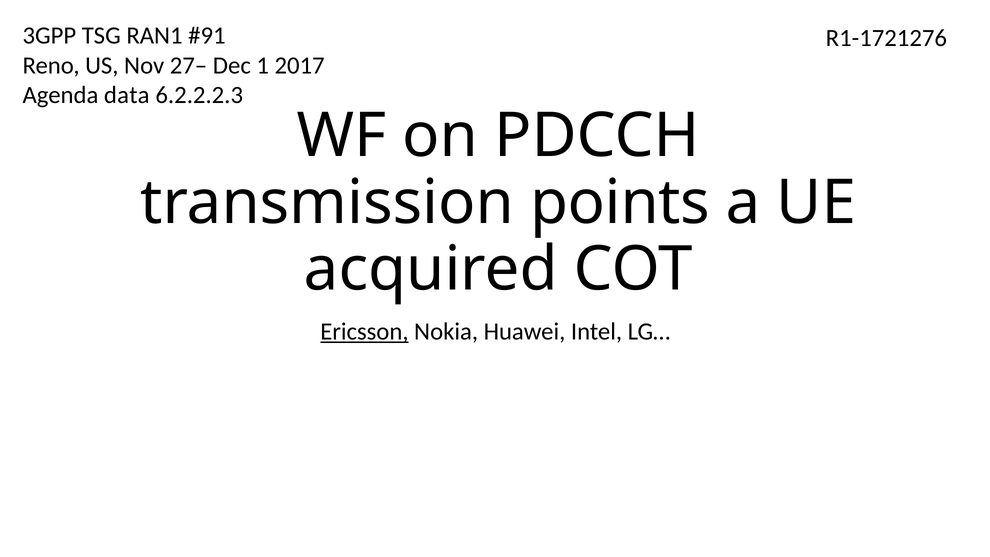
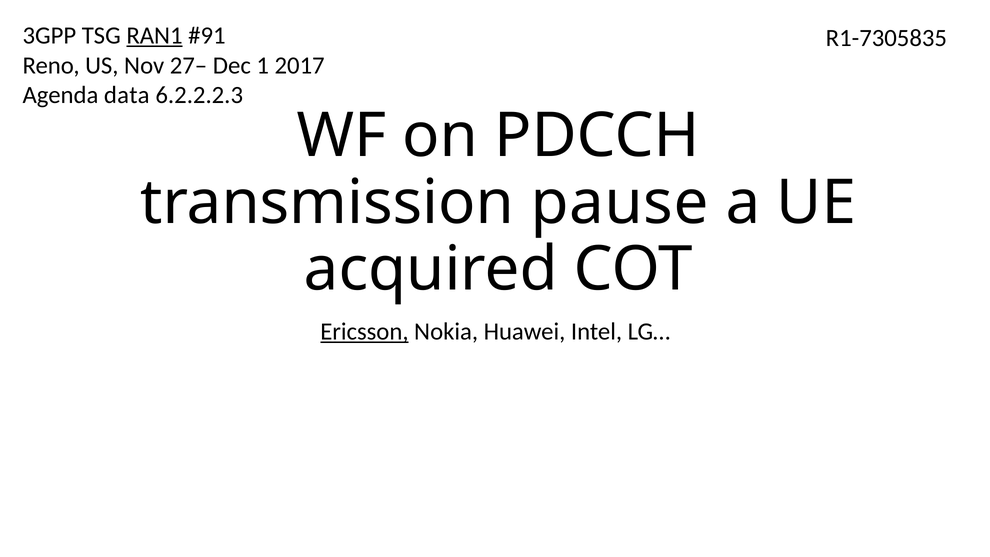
RAN1 underline: none -> present
R1-1721276: R1-1721276 -> R1-7305835
points: points -> pause
